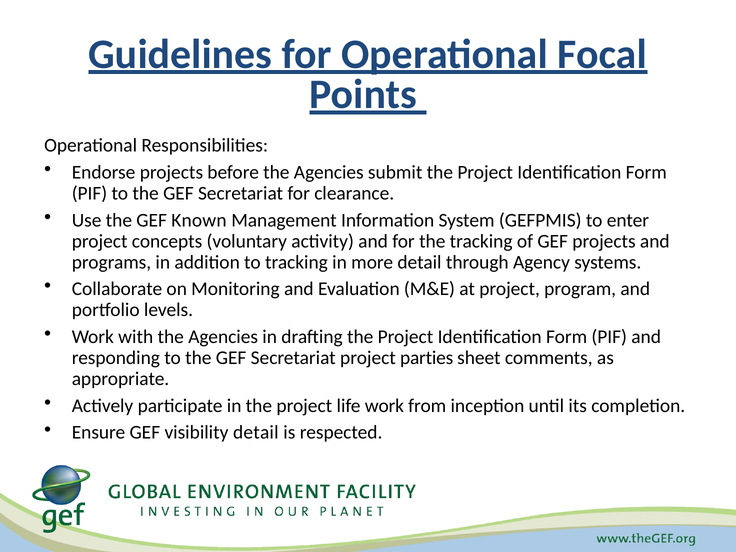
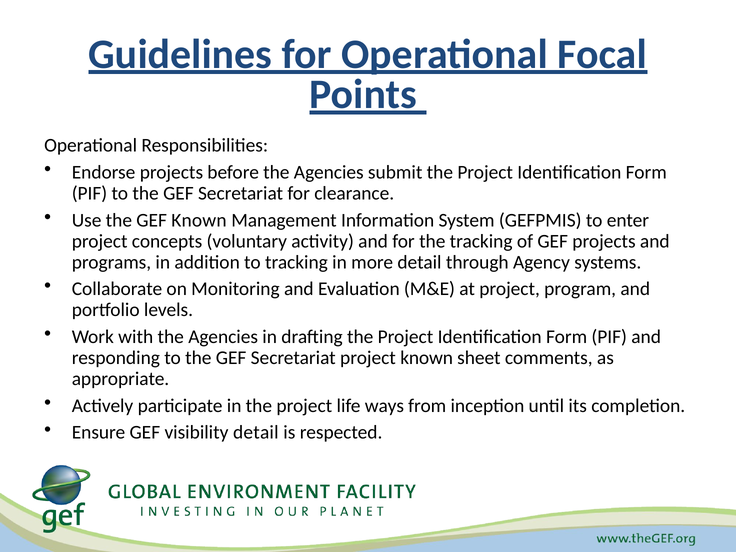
project parties: parties -> known
life work: work -> ways
